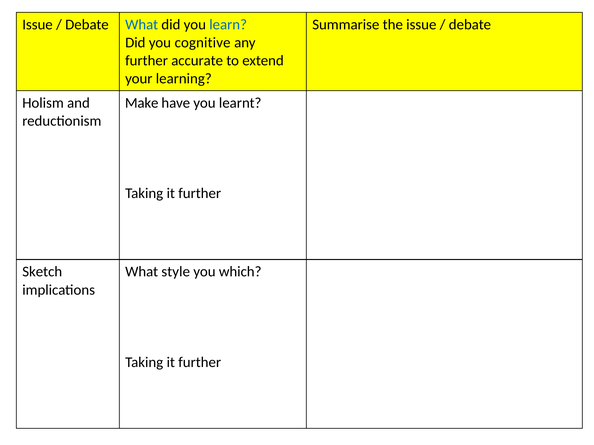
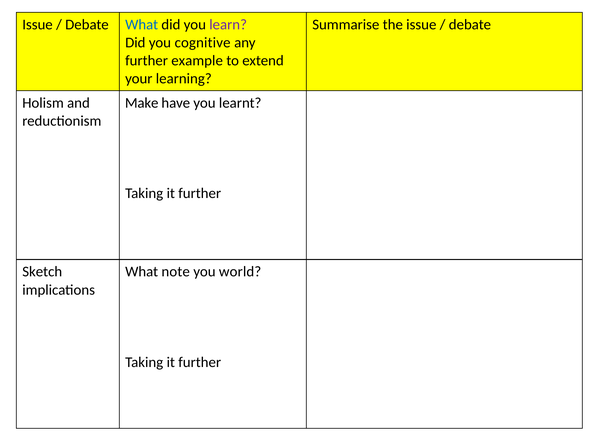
learn colour: blue -> purple
accurate: accurate -> example
style: style -> note
which: which -> world
